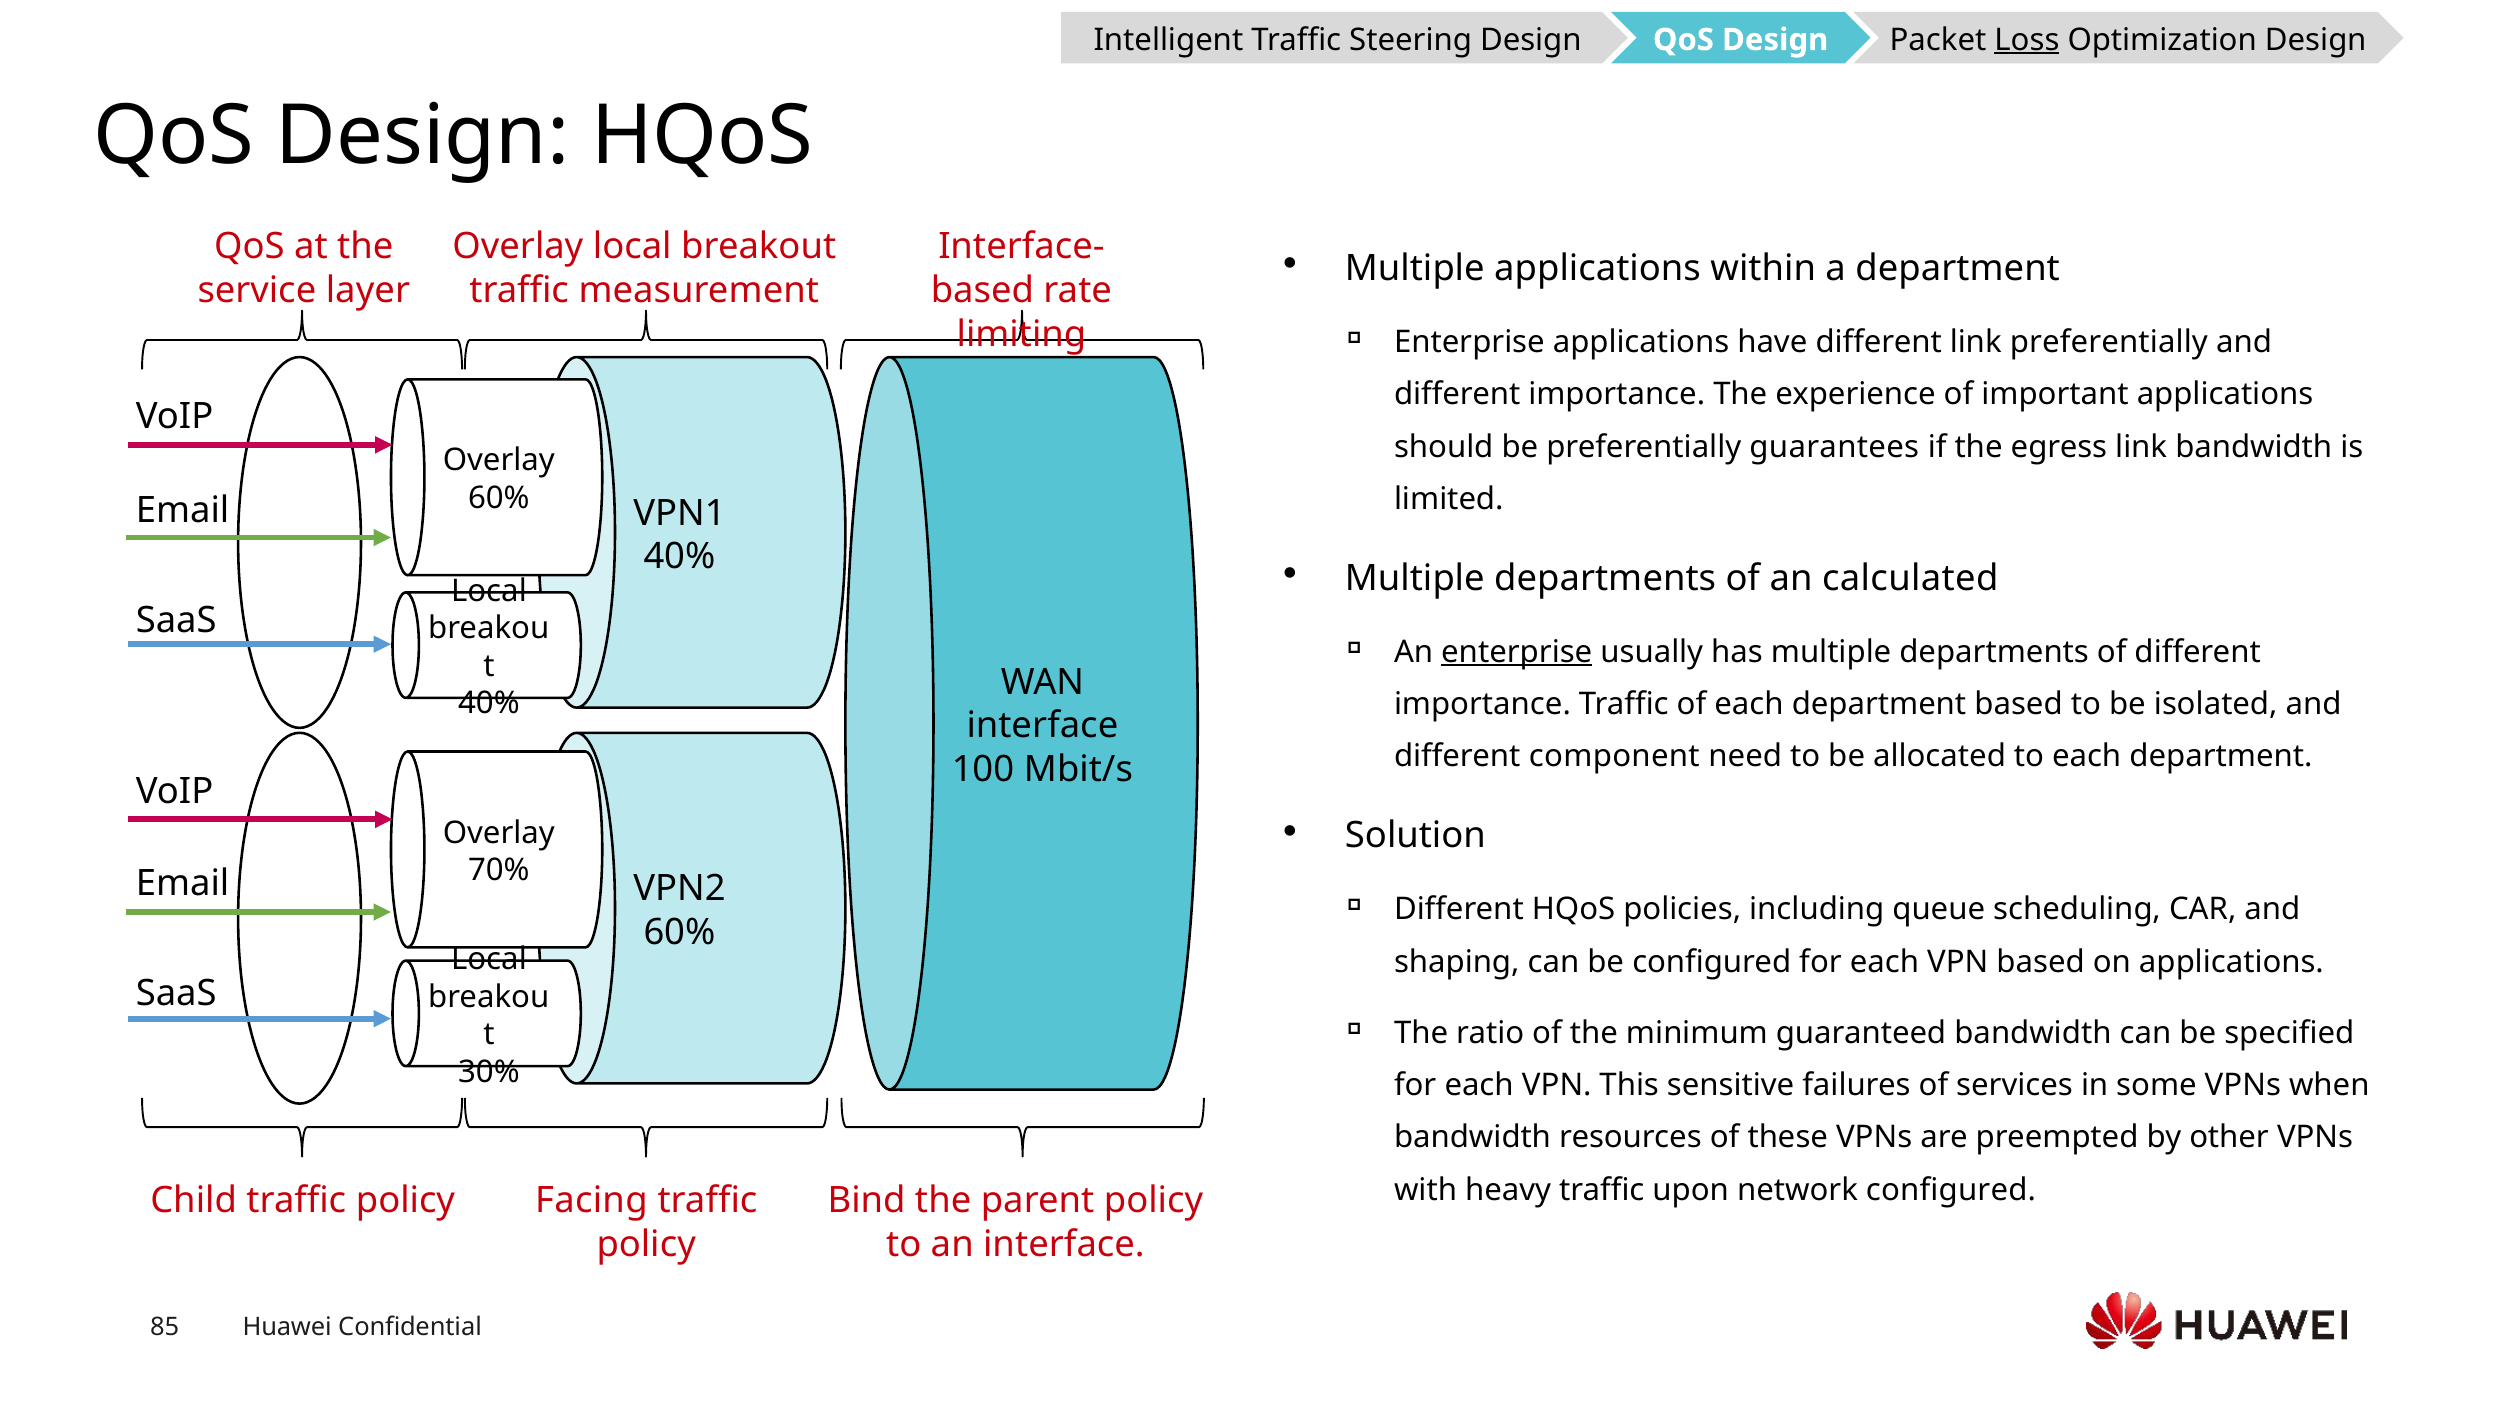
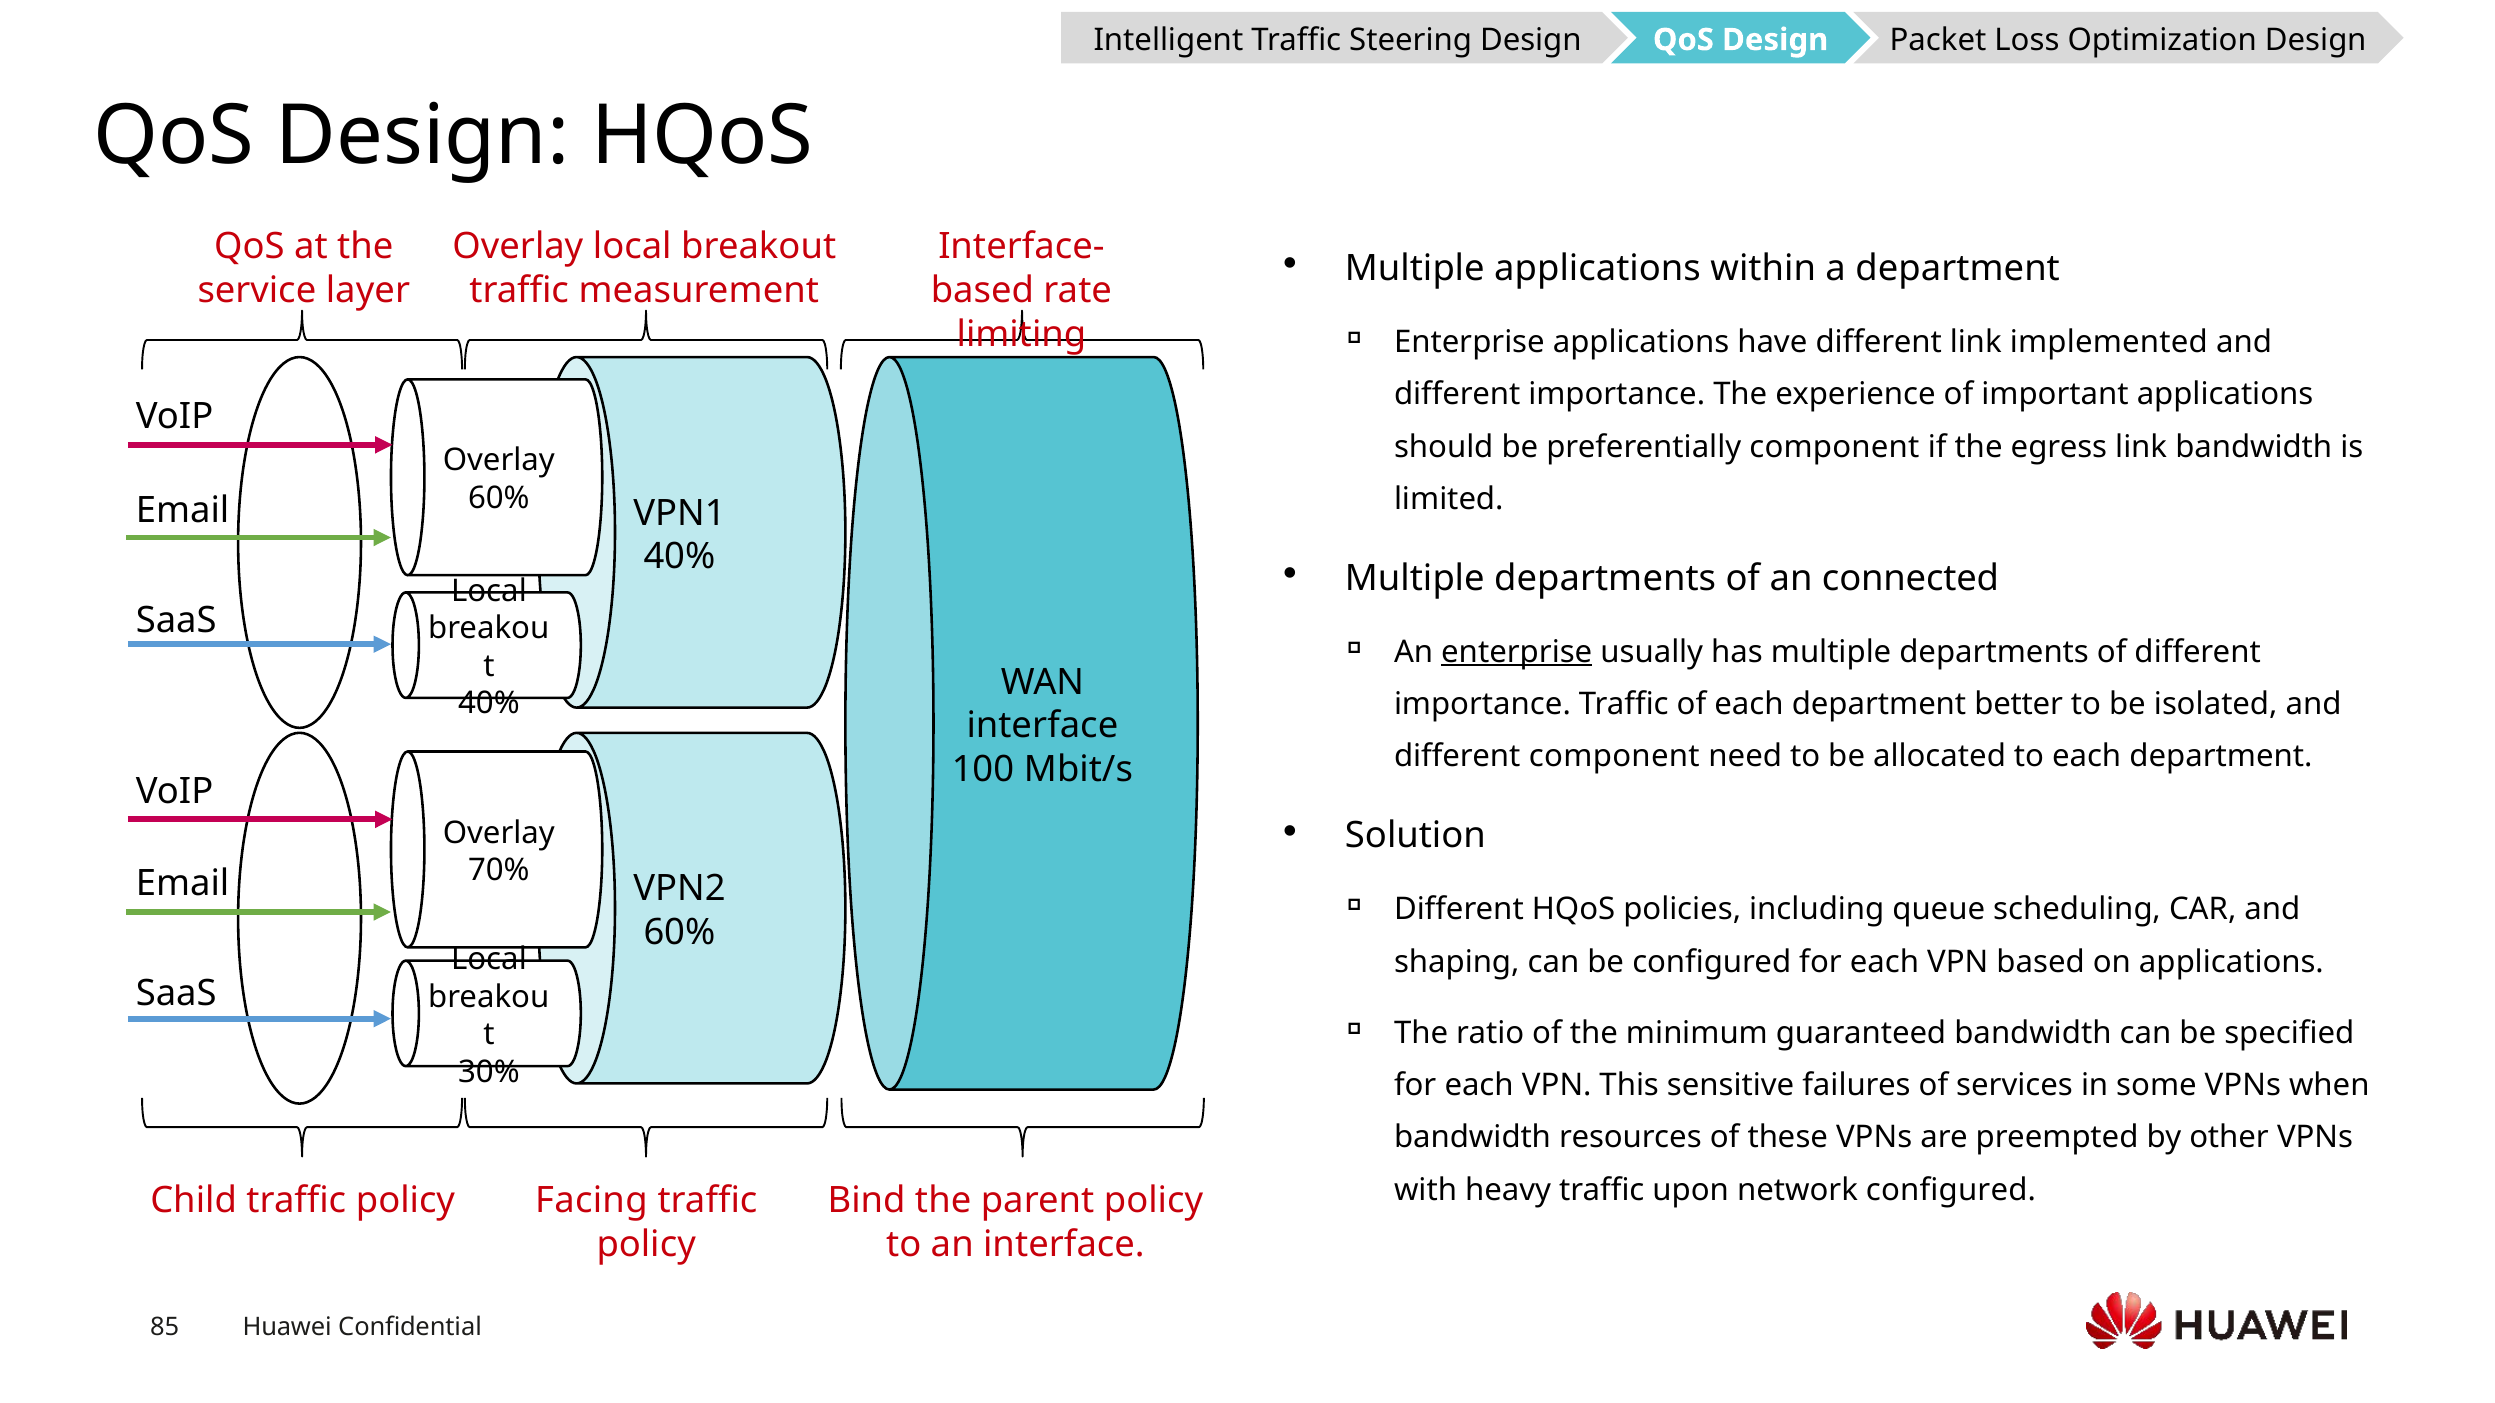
Loss underline: present -> none
link preferentially: preferentially -> implemented
preferentially guarantees: guarantees -> component
calculated: calculated -> connected
department based: based -> better
